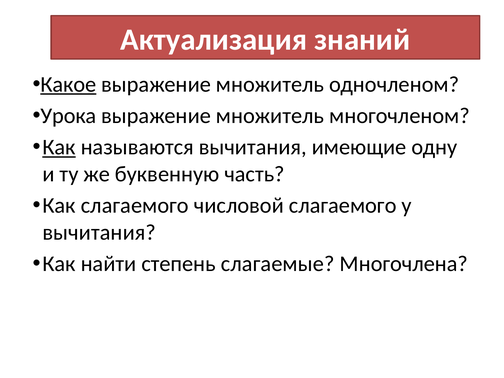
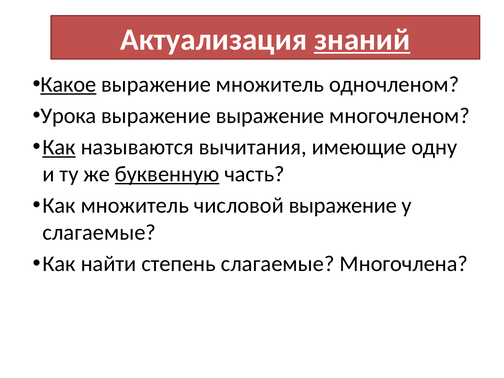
знаний underline: none -> present
множитель at (270, 116): множитель -> выражение
буквенную underline: none -> present
Как слагаемого: слагаемого -> множитель
числовой слагаемого: слагаемого -> выражение
вычитания at (99, 232): вычитания -> слагаемые
